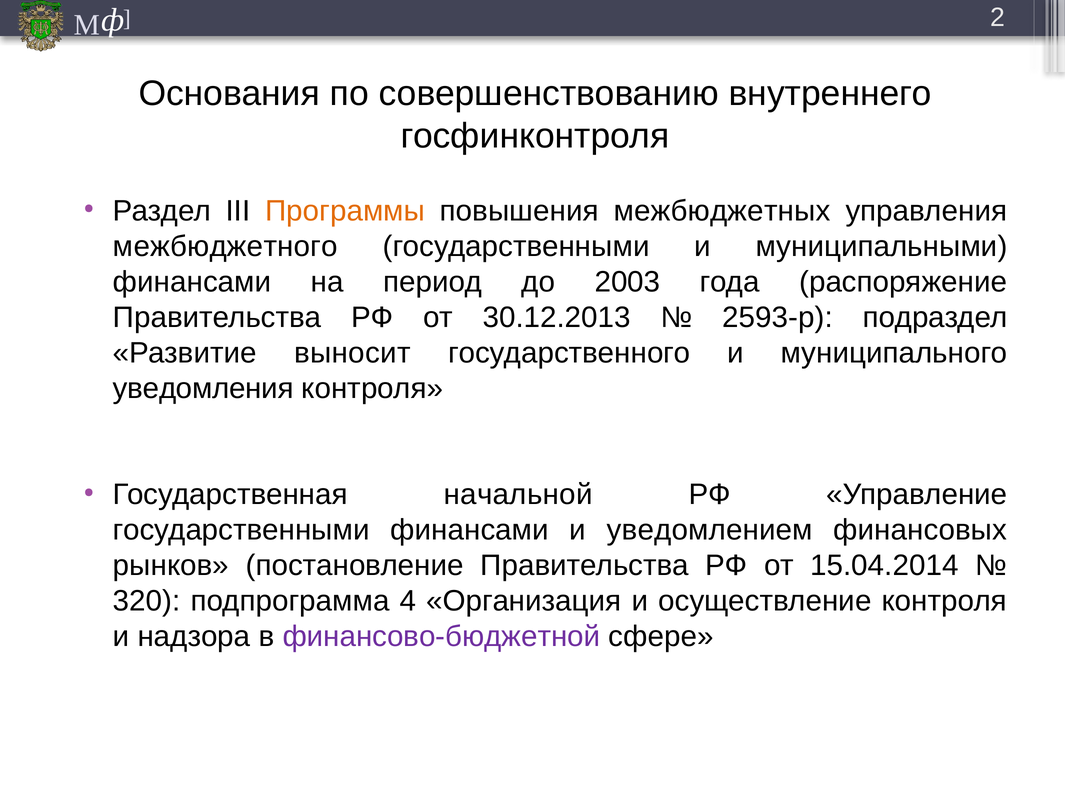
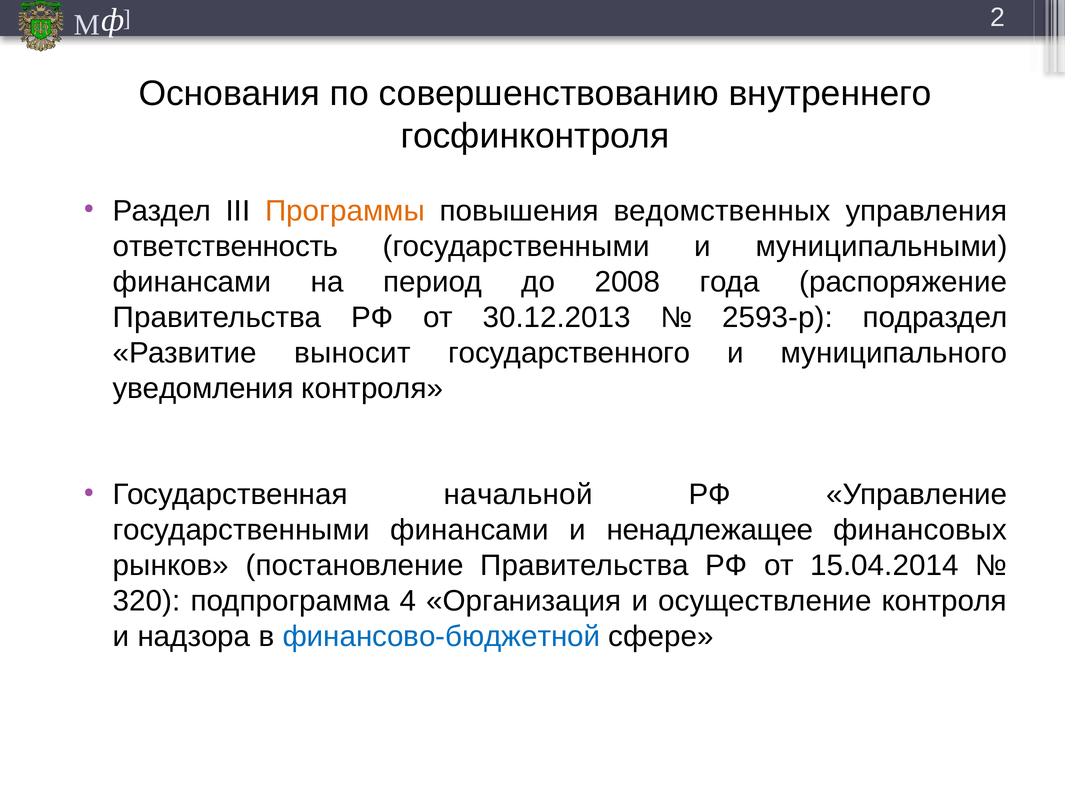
межбюджетных: межбюджетных -> ведомственных
межбюджетного: межбюджетного -> ответственность
2003: 2003 -> 2008
уведомлением: уведомлением -> ненадлежащее
финансово-бюджетной colour: purple -> blue
